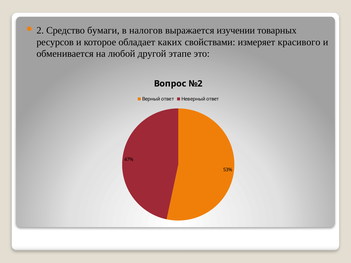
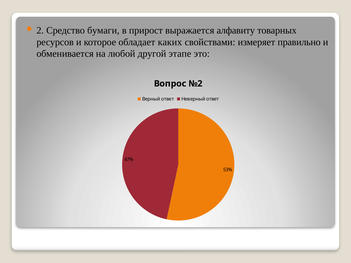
налогов: налогов -> прирост
изучении: изучении -> алфавиту
красивого: красивого -> правильно
